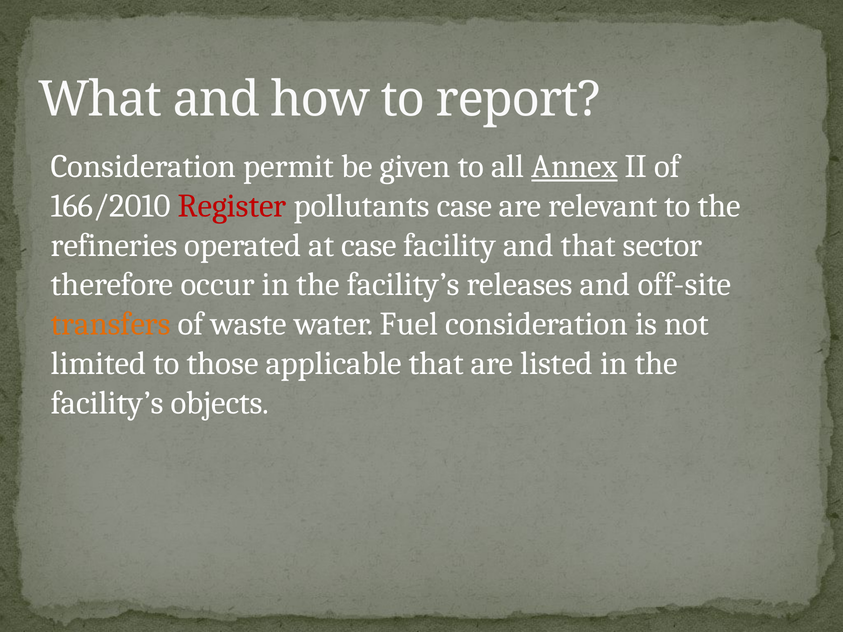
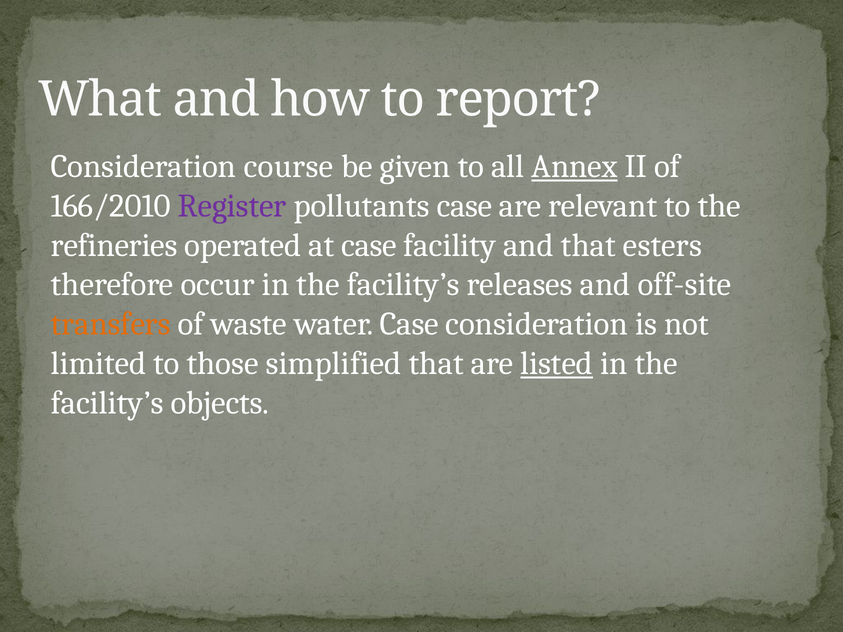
permit: permit -> course
Register colour: red -> purple
sector: sector -> esters
water Fuel: Fuel -> Case
applicable: applicable -> simplified
listed underline: none -> present
